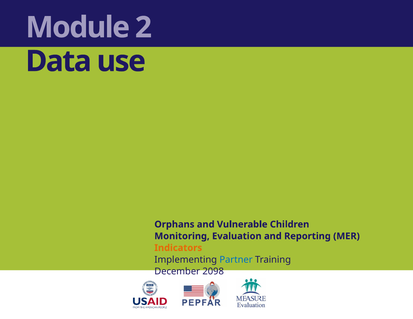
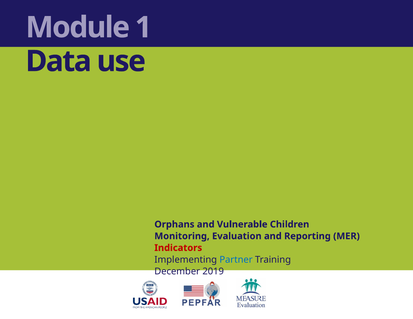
2: 2 -> 1
Indicators colour: orange -> red
2098: 2098 -> 2019
